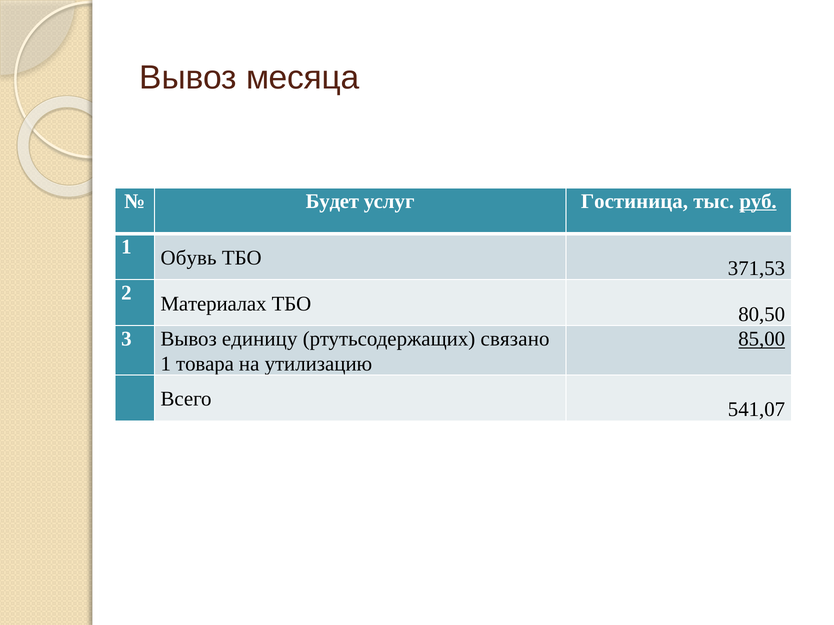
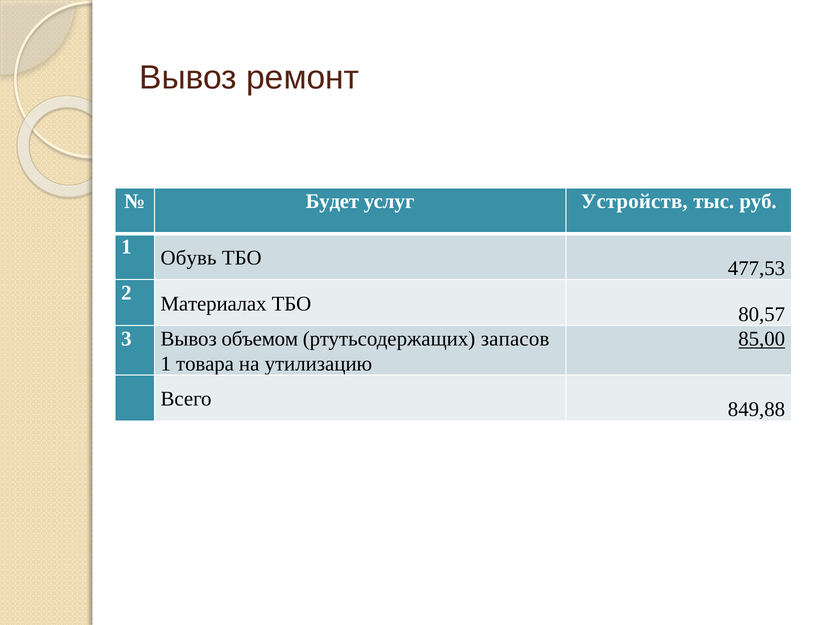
месяца: месяца -> ремонт
Гостиница: Гостиница -> Устройств
руб underline: present -> none
371,53: 371,53 -> 477,53
80,50: 80,50 -> 80,57
единицу: единицу -> объемом
связано: связано -> запасов
541,07: 541,07 -> 849,88
